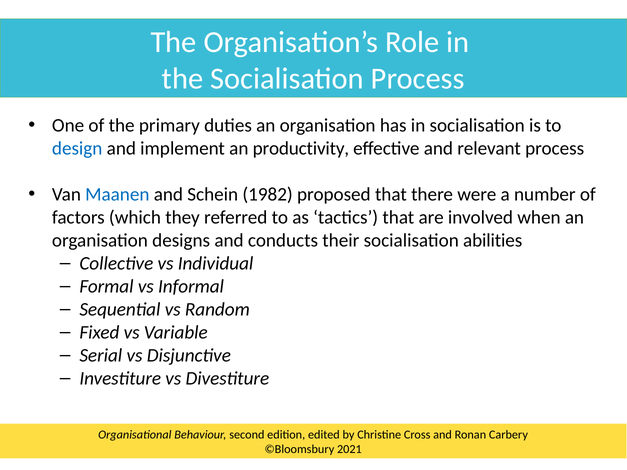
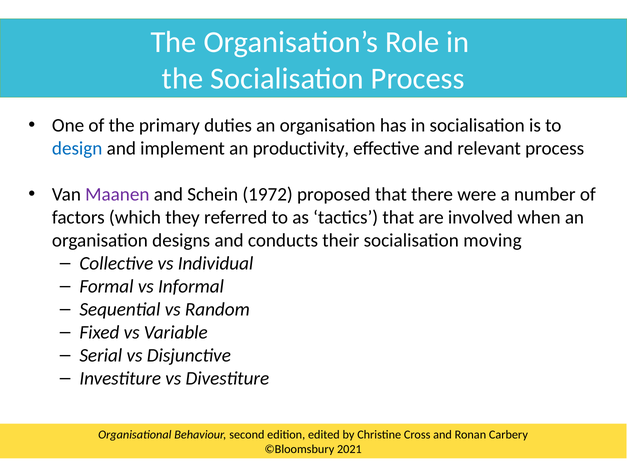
Maanen colour: blue -> purple
1982: 1982 -> 1972
abilities: abilities -> moving
